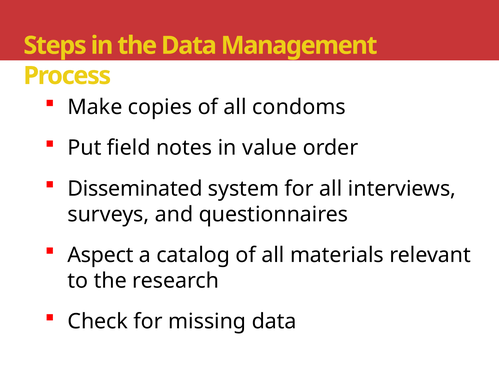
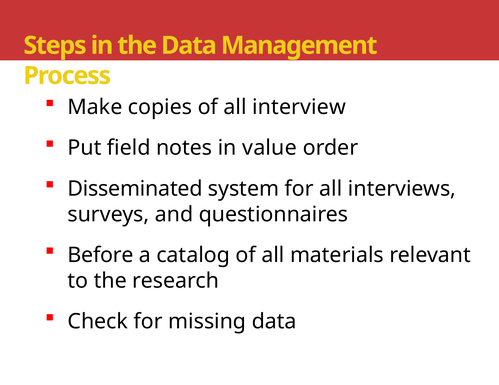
condoms: condoms -> interview
Aspect: Aspect -> Before
